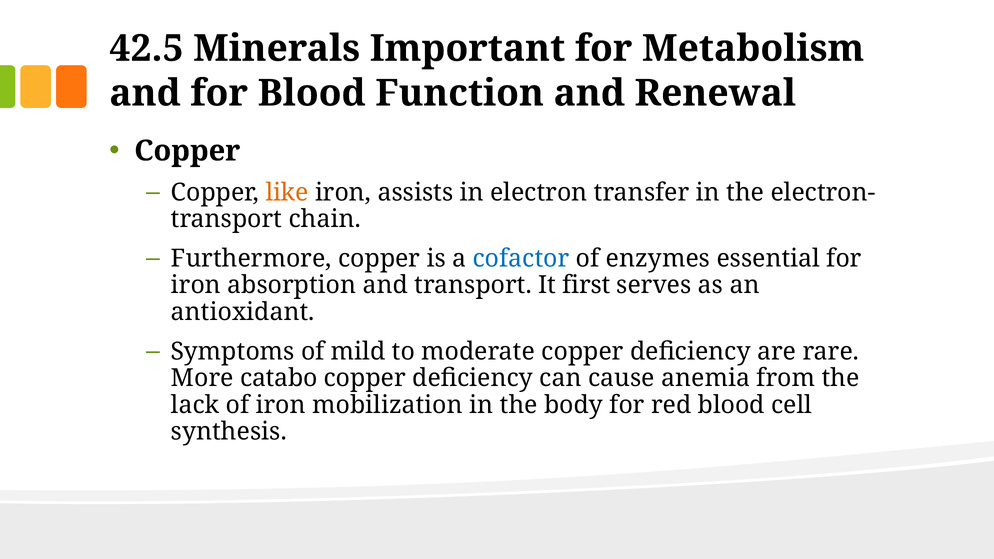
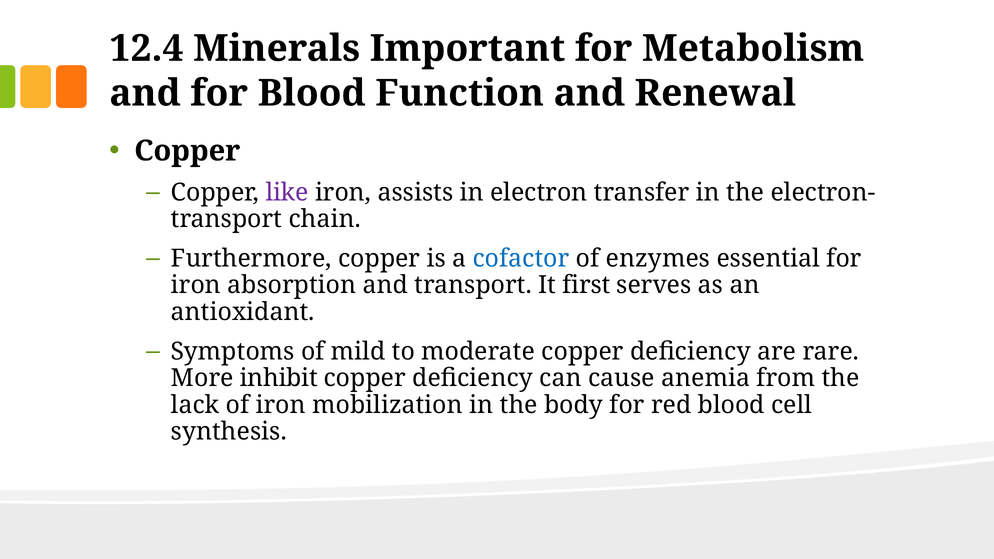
42.5: 42.5 -> 12.4
like colour: orange -> purple
catabo: catabo -> inhibit
